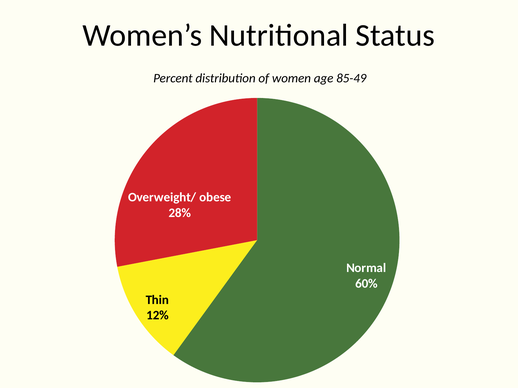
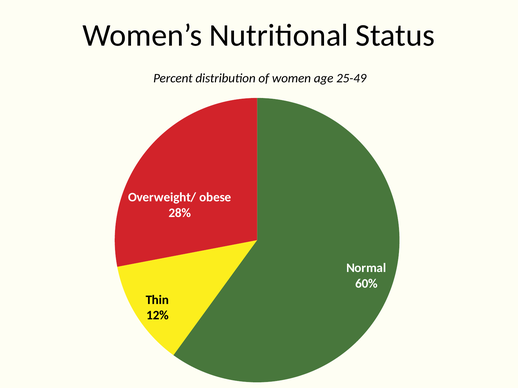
85-49: 85-49 -> 25-49
